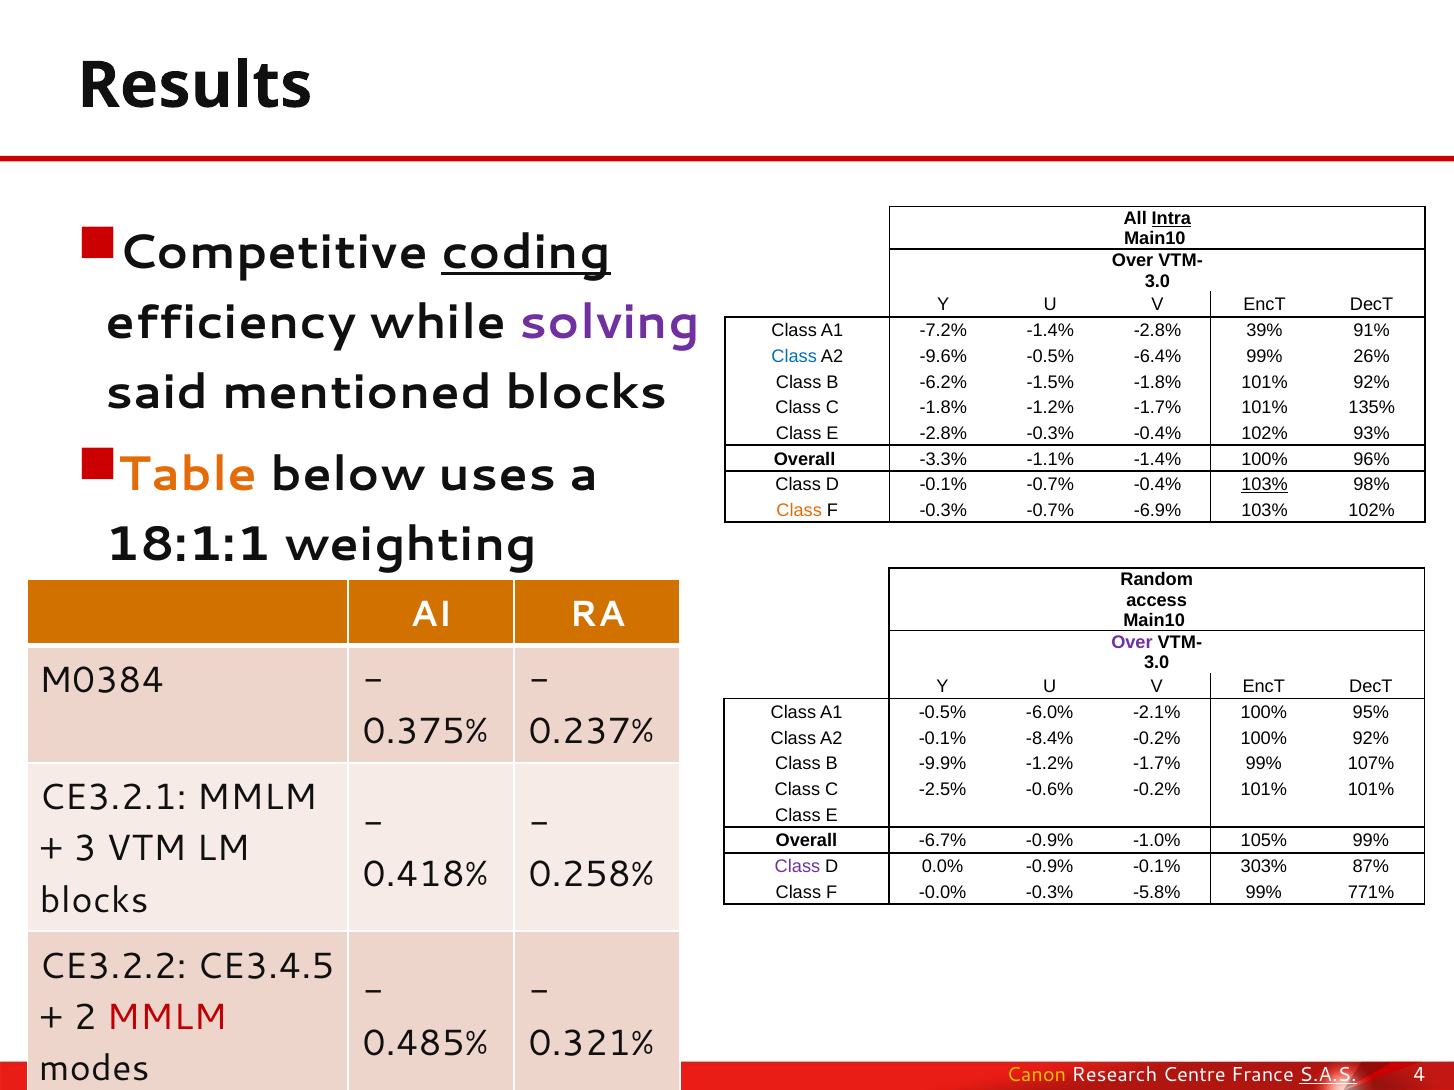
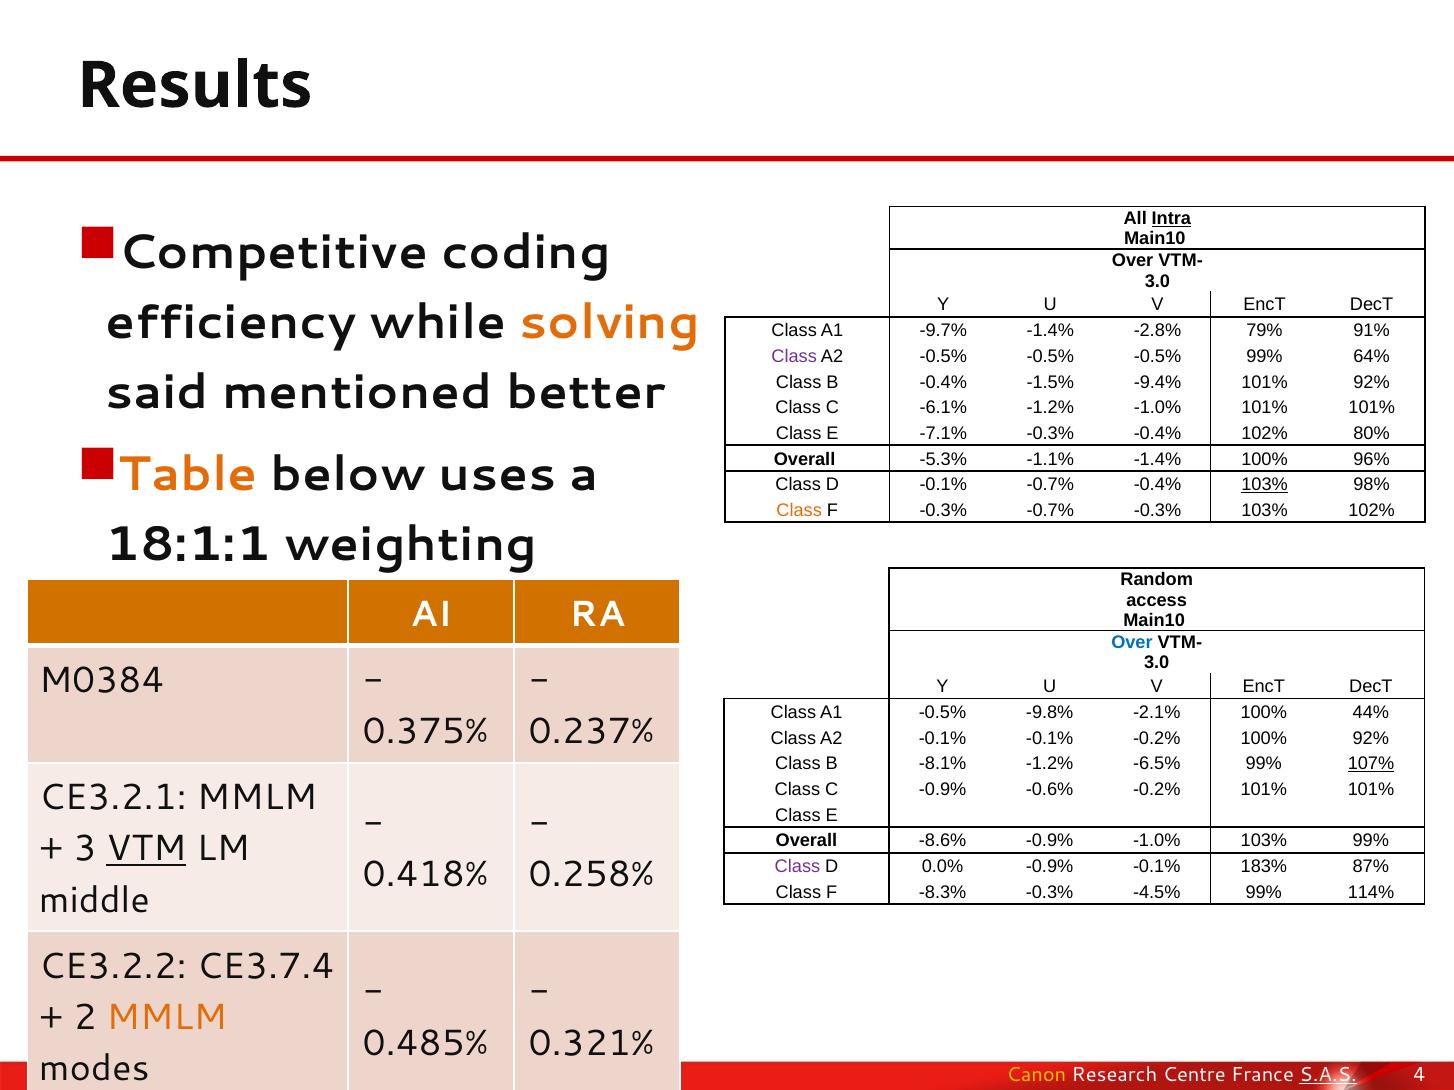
coding underline: present -> none
solving colour: purple -> orange
-7.2%: -7.2% -> -9.7%
39%: 39% -> 79%
Class at (794, 357) colour: blue -> purple
A2 -9.6%: -9.6% -> -0.5%
-6.4% at (1157, 357): -6.4% -> -0.5%
26%: 26% -> 64%
B -6.2%: -6.2% -> -0.4%
-1.5% -1.8%: -1.8% -> -9.4%
mentioned blocks: blocks -> better
C -1.8%: -1.8% -> -6.1%
-1.7% at (1157, 408): -1.7% -> -1.0%
135% at (1372, 408): 135% -> 101%
E -2.8%: -2.8% -> -7.1%
93%: 93% -> 80%
-3.3%: -3.3% -> -5.3%
-0.7% -6.9%: -6.9% -> -0.3%
Over at (1132, 643) colour: purple -> blue
-6.0%: -6.0% -> -9.8%
95%: 95% -> 44%
-0.1% -8.4%: -8.4% -> -0.1%
-9.9%: -9.9% -> -8.1%
-1.7% at (1157, 764): -1.7% -> -6.5%
107% underline: none -> present
C -2.5%: -2.5% -> -0.9%
-6.7%: -6.7% -> -8.6%
-1.0% 105%: 105% -> 103%
VTM underline: none -> present
303%: 303% -> 183%
-0.0%: -0.0% -> -8.3%
-5.8%: -5.8% -> -4.5%
771%: 771% -> 114%
blocks at (94, 901): blocks -> middle
CE3.4.5: CE3.4.5 -> CE3.7.4
MMLM at (167, 1018) colour: red -> orange
